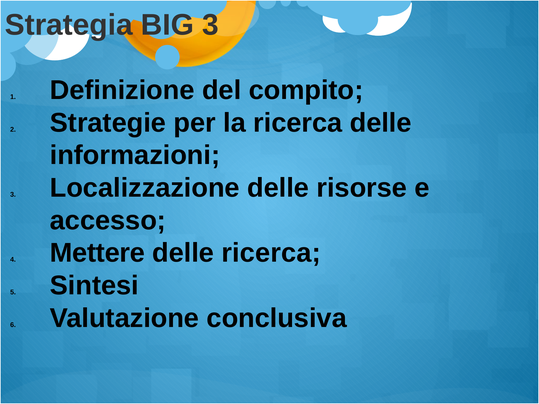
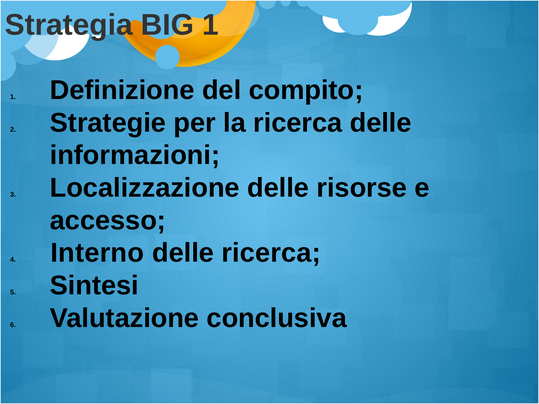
BIG 3: 3 -> 1
Mettere: Mettere -> Interno
